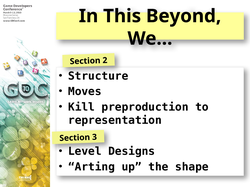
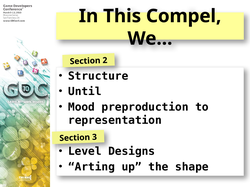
Beyond: Beyond -> Compel
Moves: Moves -> Until
Kill: Kill -> Mood
